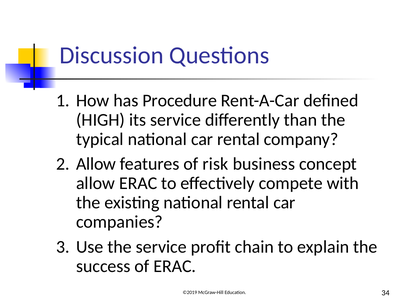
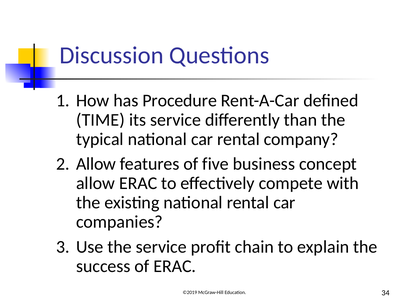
HIGH: HIGH -> TIME
risk: risk -> five
